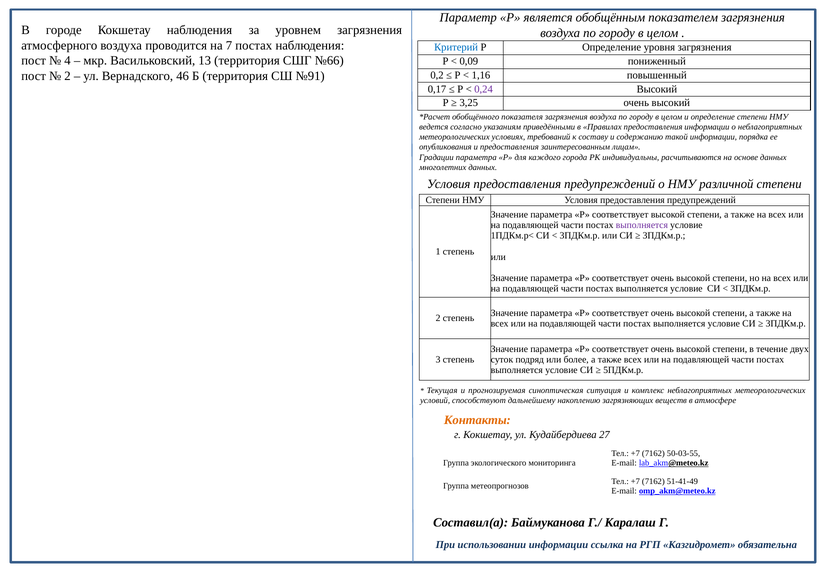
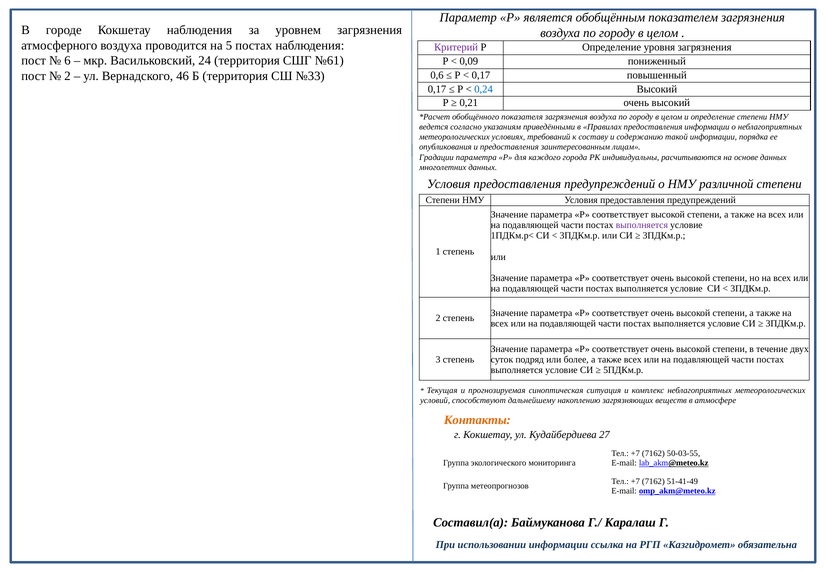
7: 7 -> 5
Критерий colour: blue -> purple
4: 4 -> 6
13: 13 -> 24
№66: №66 -> №61
№91: №91 -> №33
0,2: 0,2 -> 0,6
1,16 at (481, 75): 1,16 -> 0,17
0,24 colour: purple -> blue
3,25: 3,25 -> 0,21
